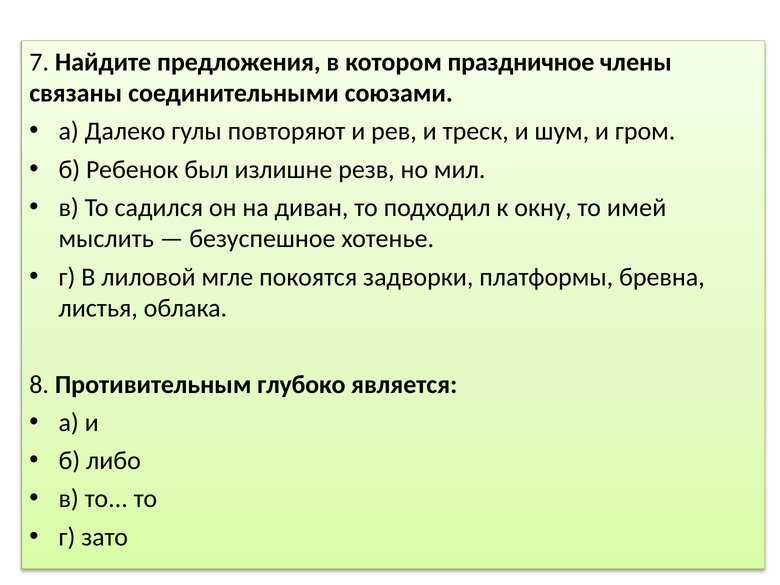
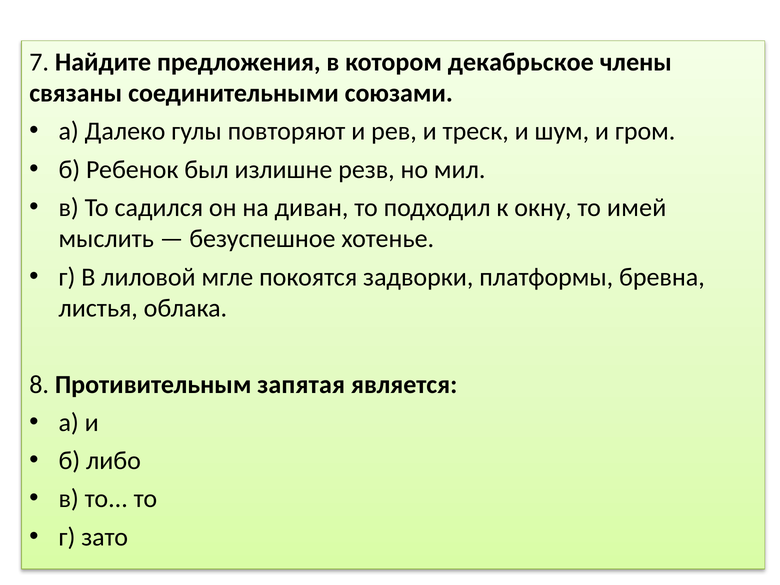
праздничное: праздничное -> декабрьское
глубоко: глубоко -> запятая
